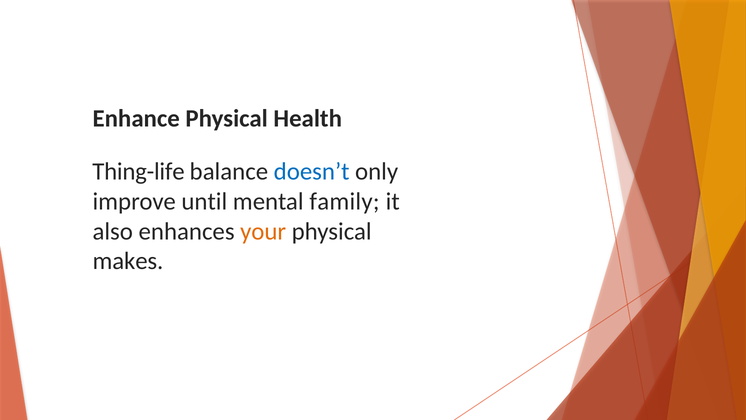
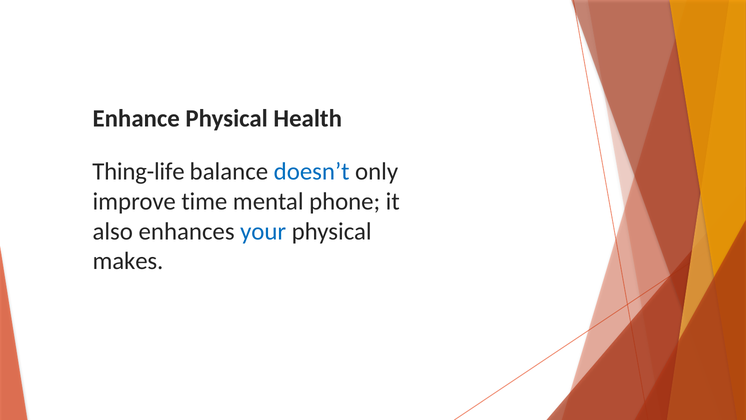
until: until -> time
family: family -> phone
your colour: orange -> blue
